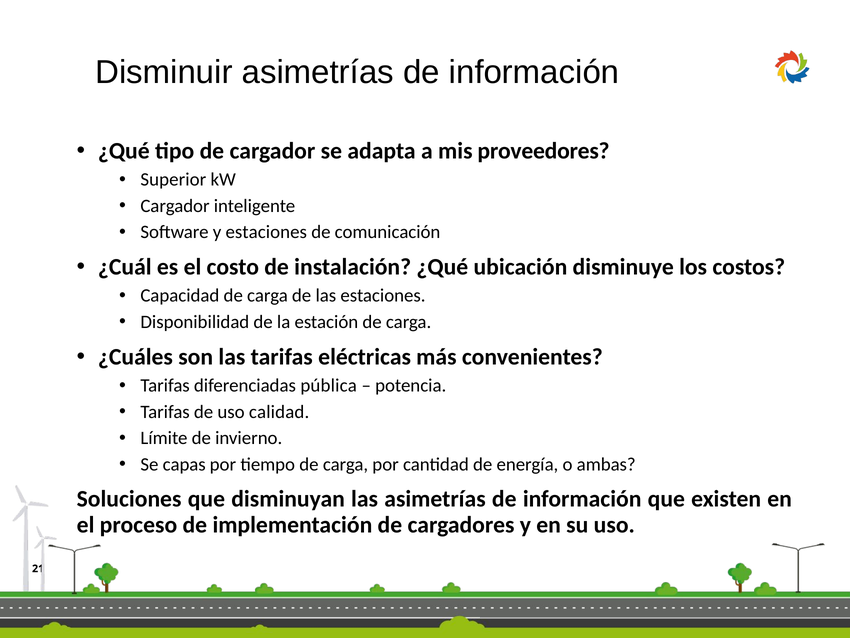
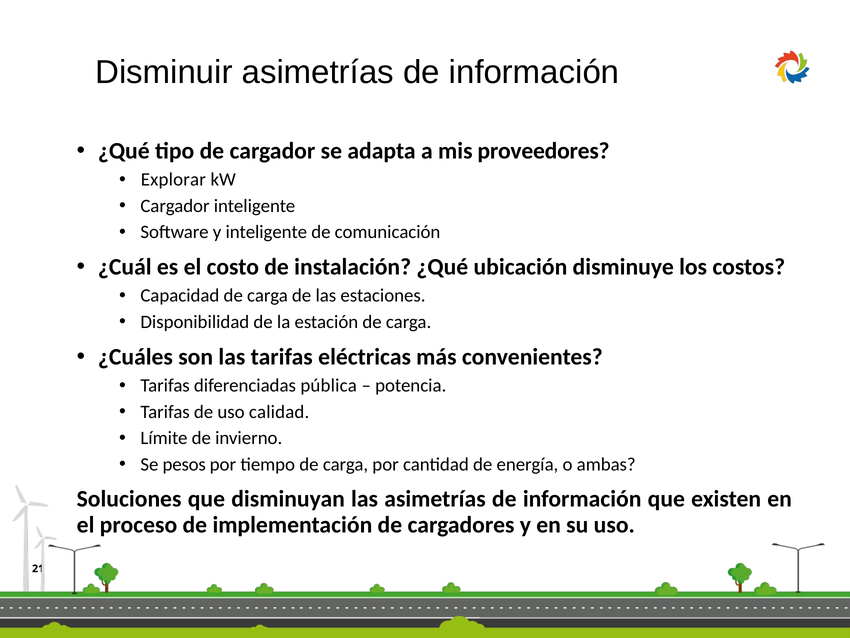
Superior: Superior -> Explorar
y estaciones: estaciones -> inteligente
capas: capas -> pesos
